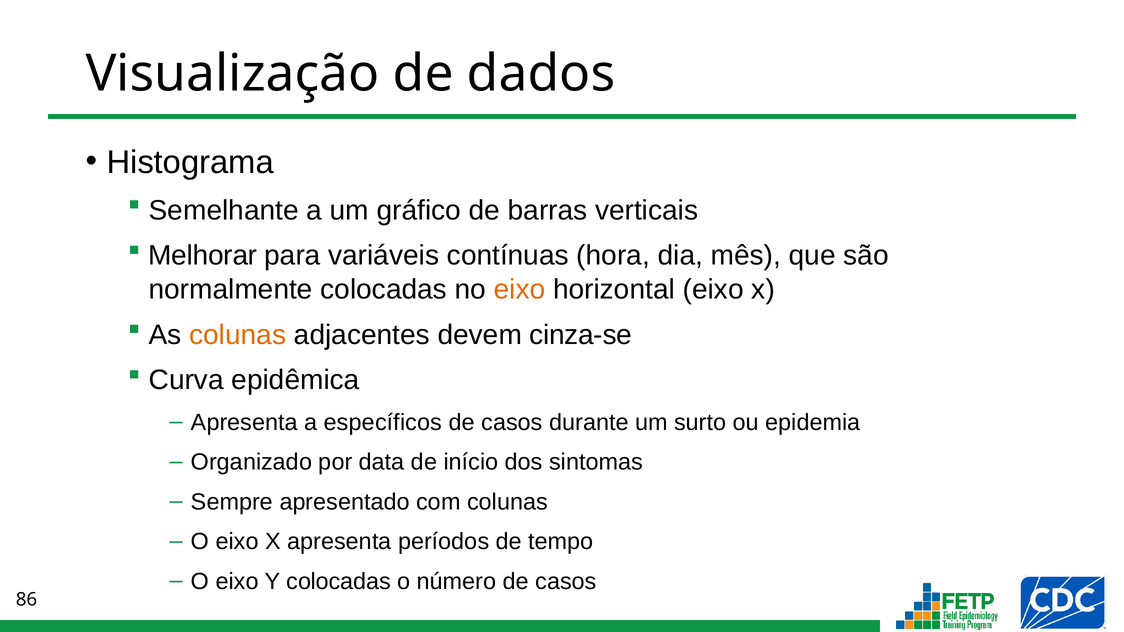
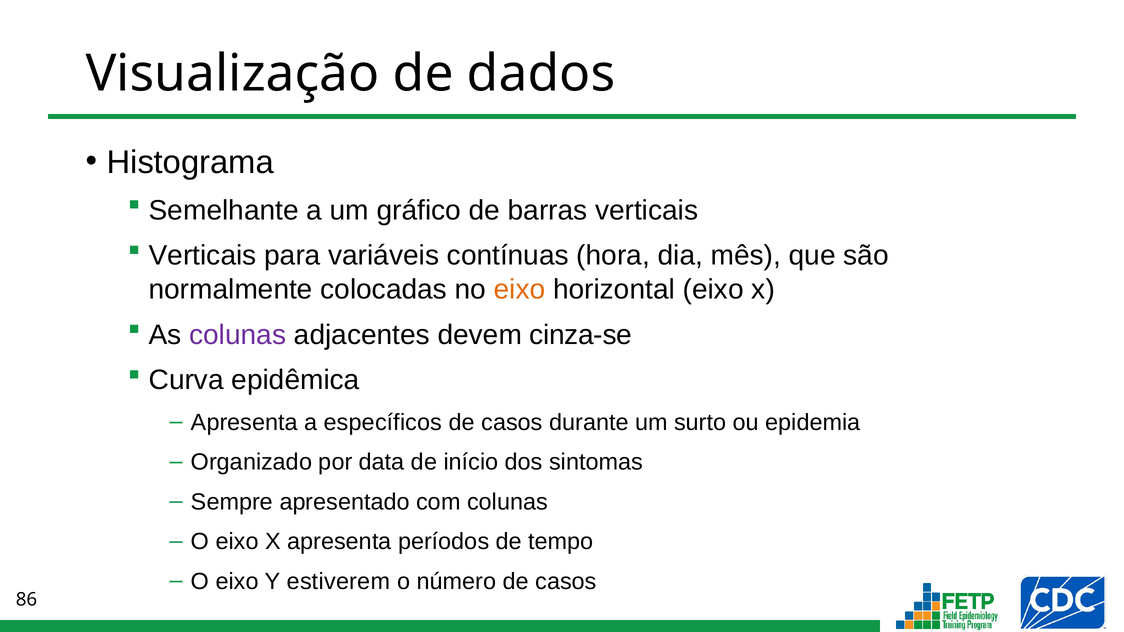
Melhorar at (203, 256): Melhorar -> Verticais
colunas at (238, 335) colour: orange -> purple
Y colocadas: colocadas -> estiverem
